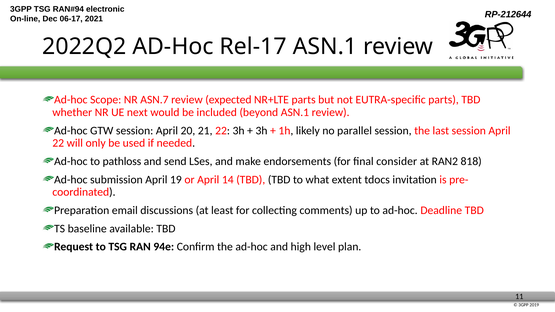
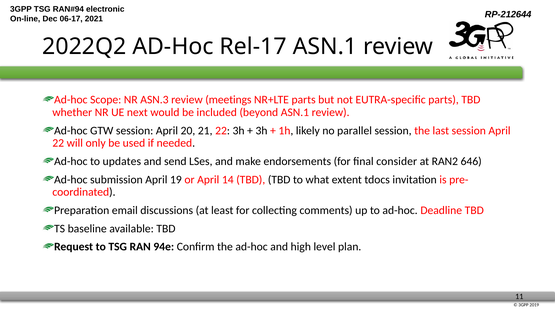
ASN.7: ASN.7 -> ASN.3
expected: expected -> meetings
pathloss: pathloss -> updates
818: 818 -> 646
